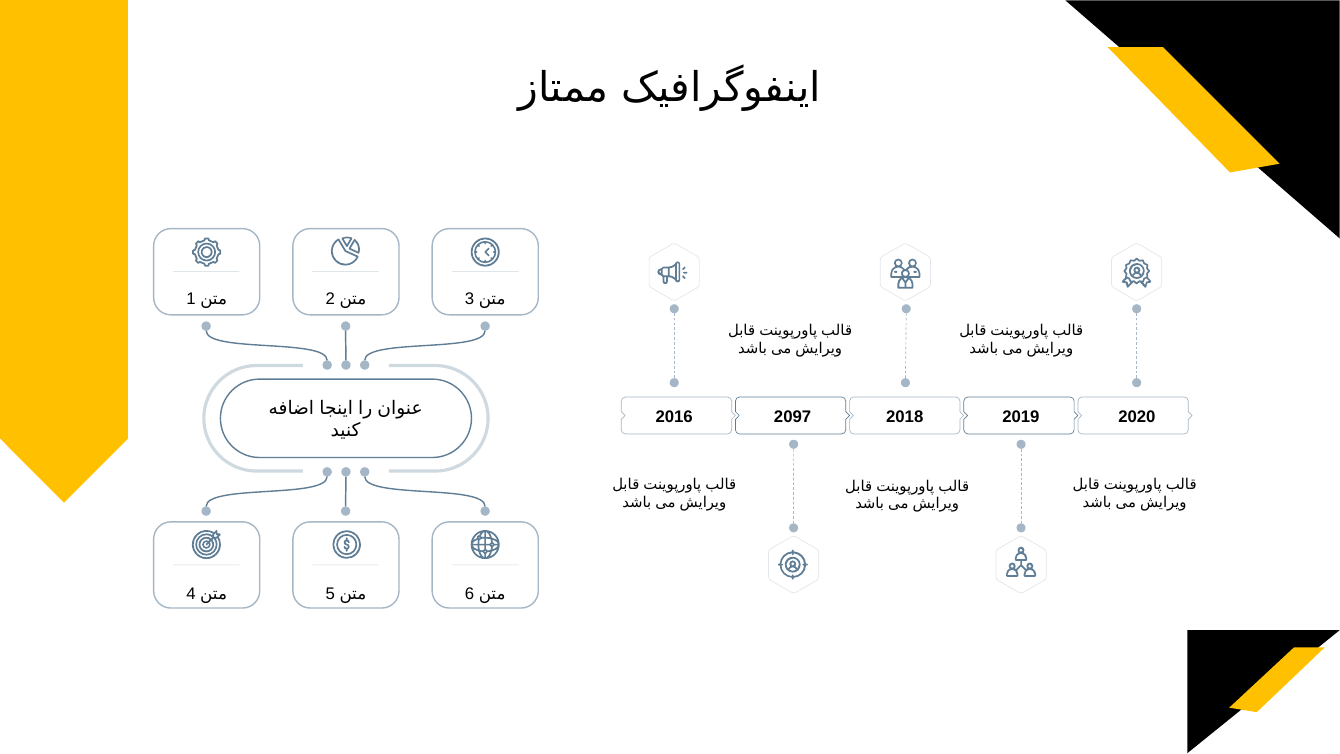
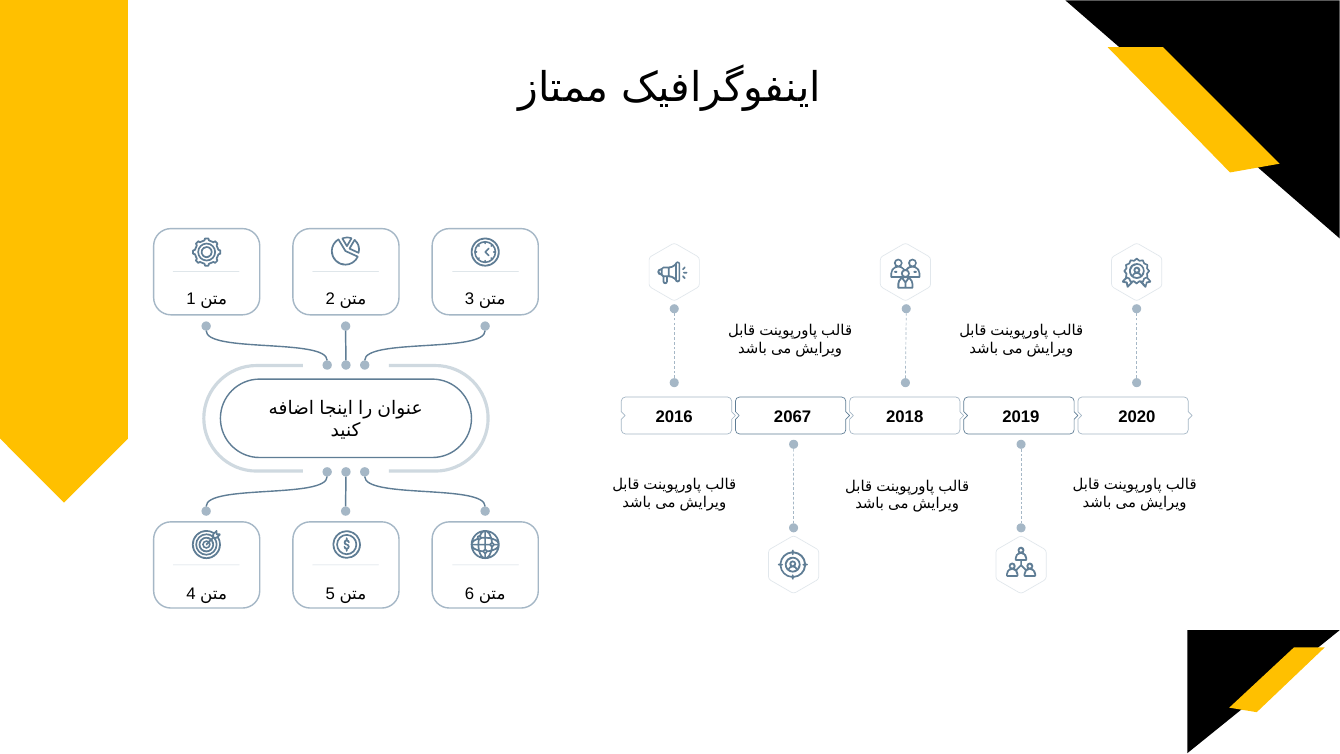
2097: 2097 -> 2067
